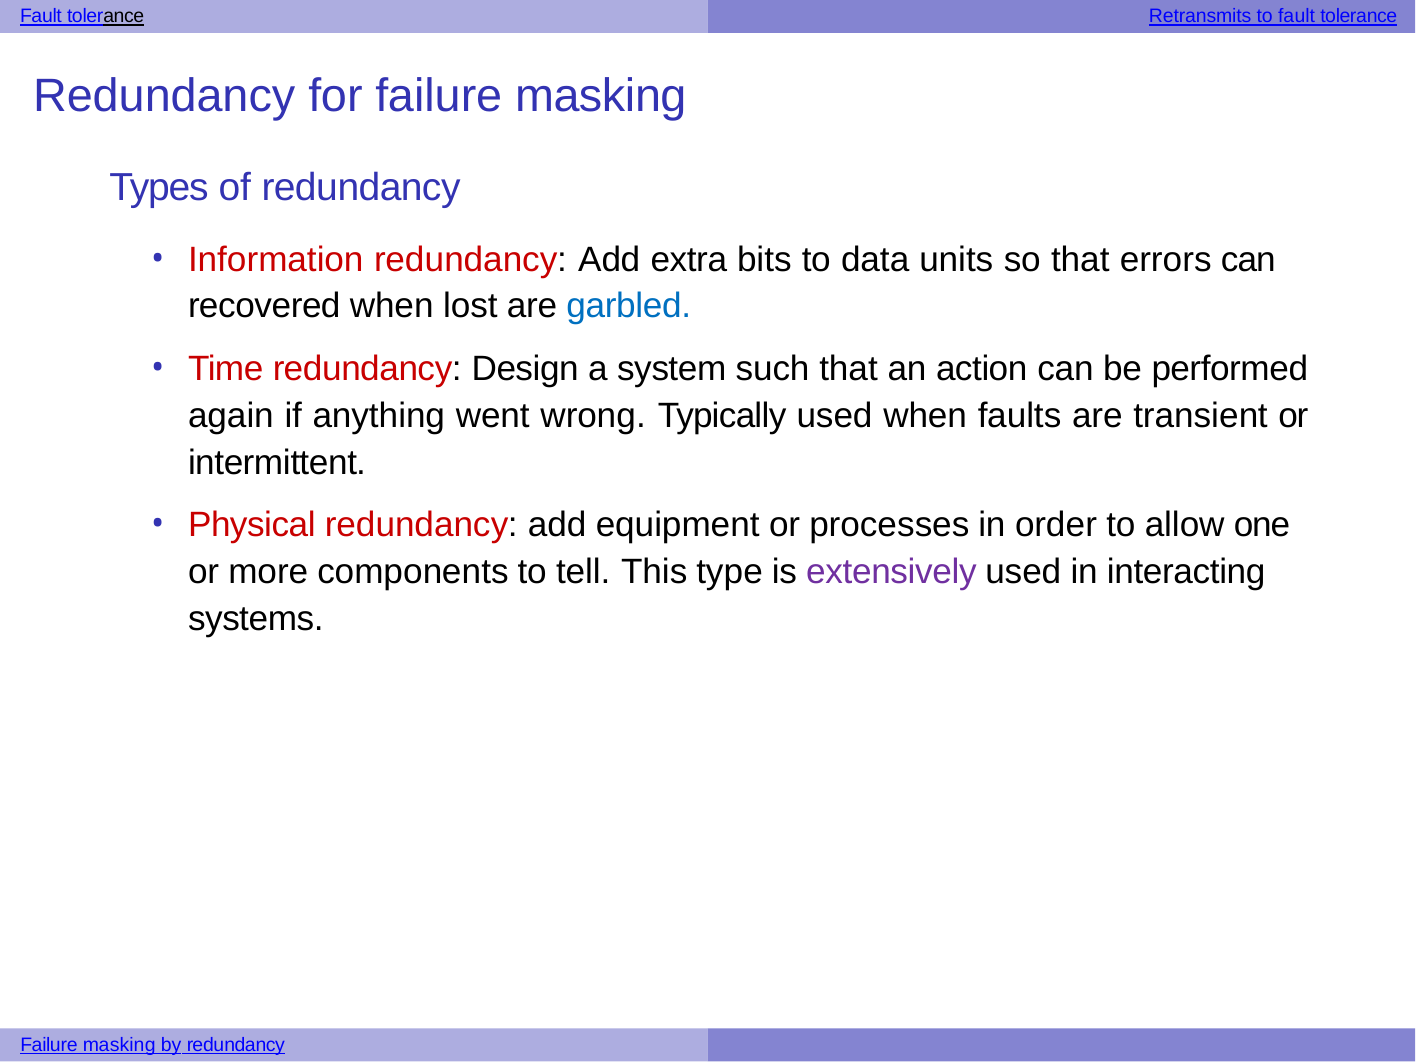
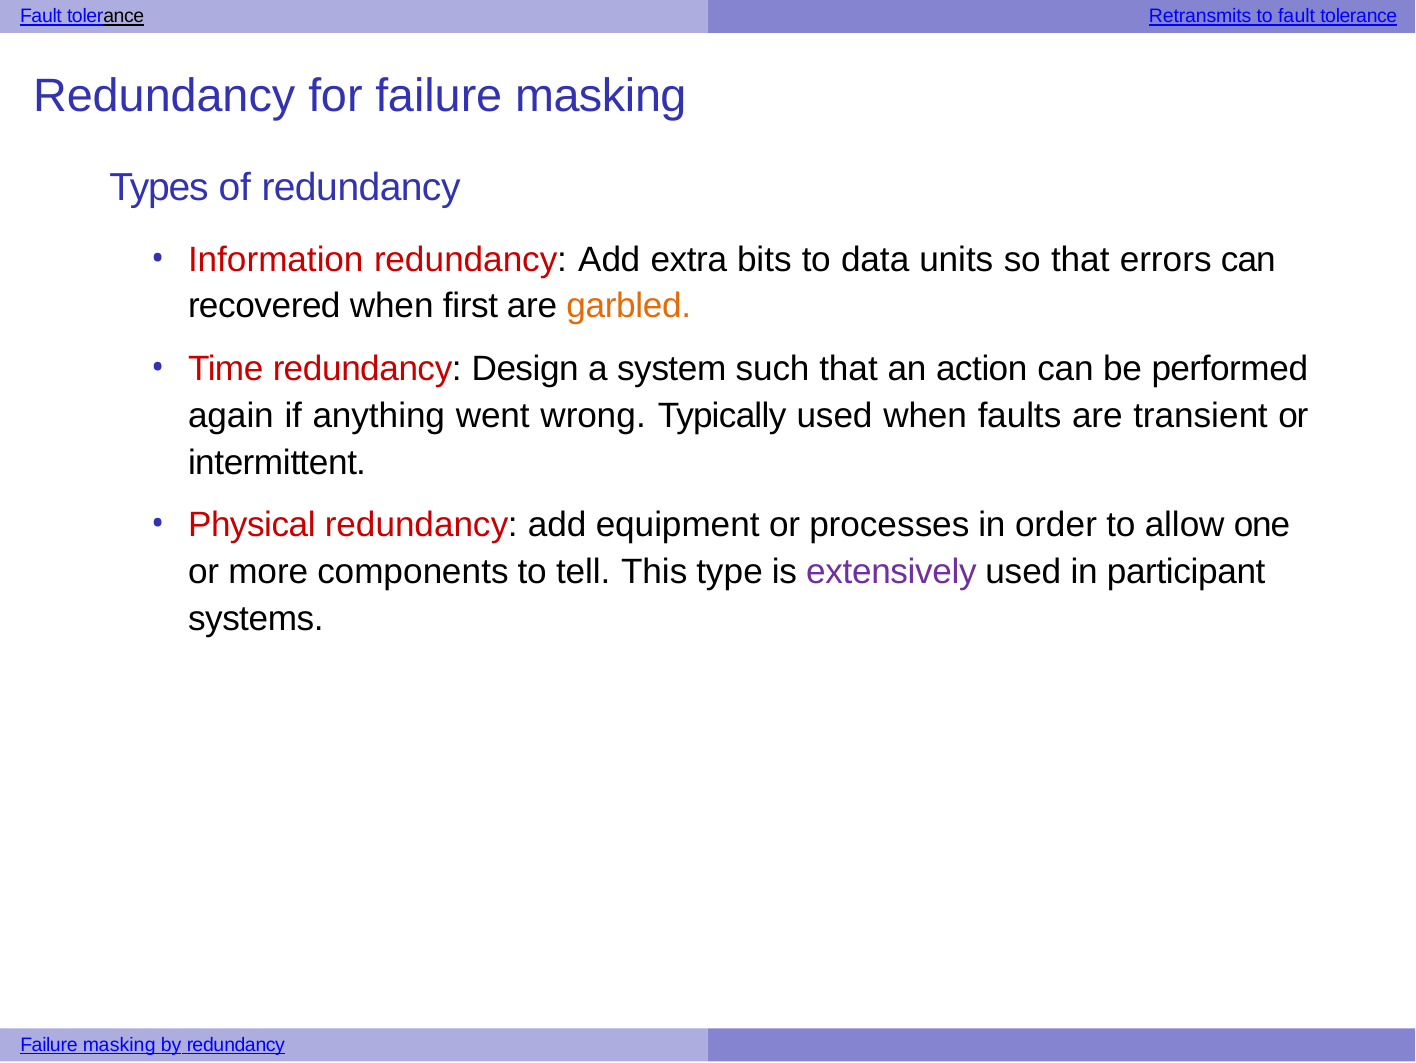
lost: lost -> first
garbled colour: blue -> orange
interacting: interacting -> participant
